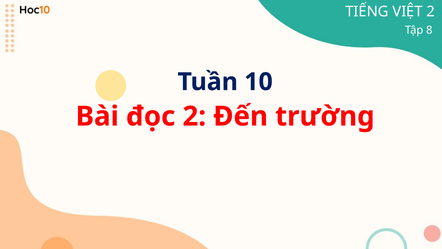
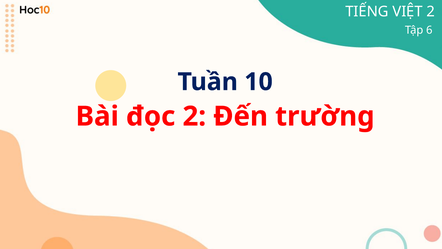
8: 8 -> 6
